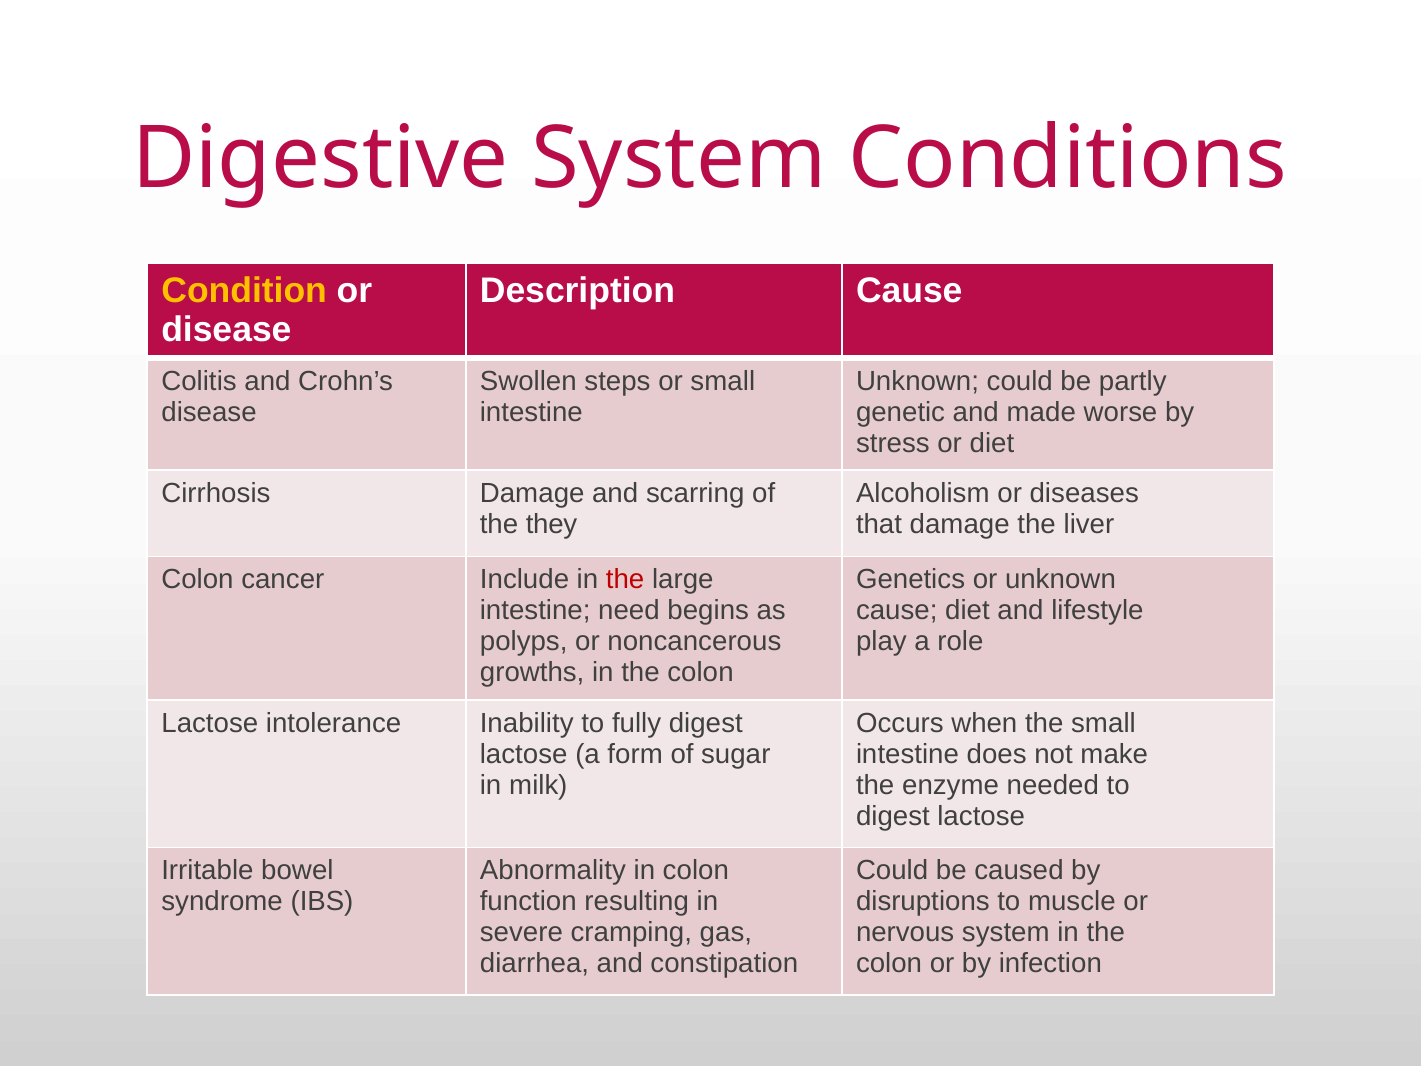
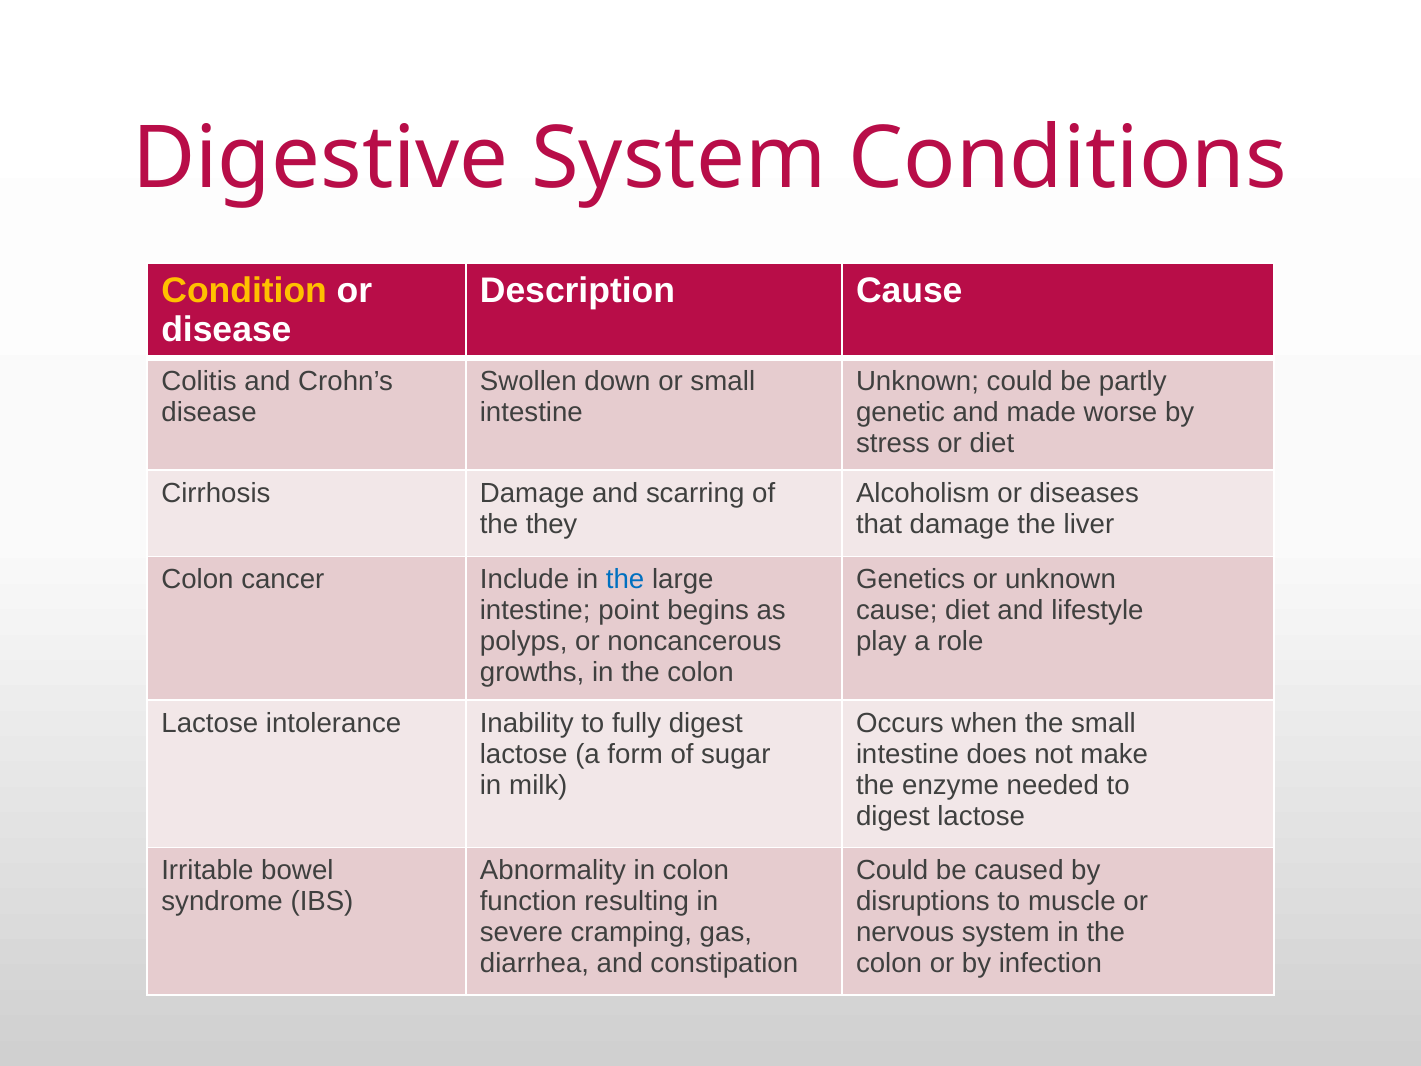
steps: steps -> down
the at (625, 579) colour: red -> blue
need: need -> point
